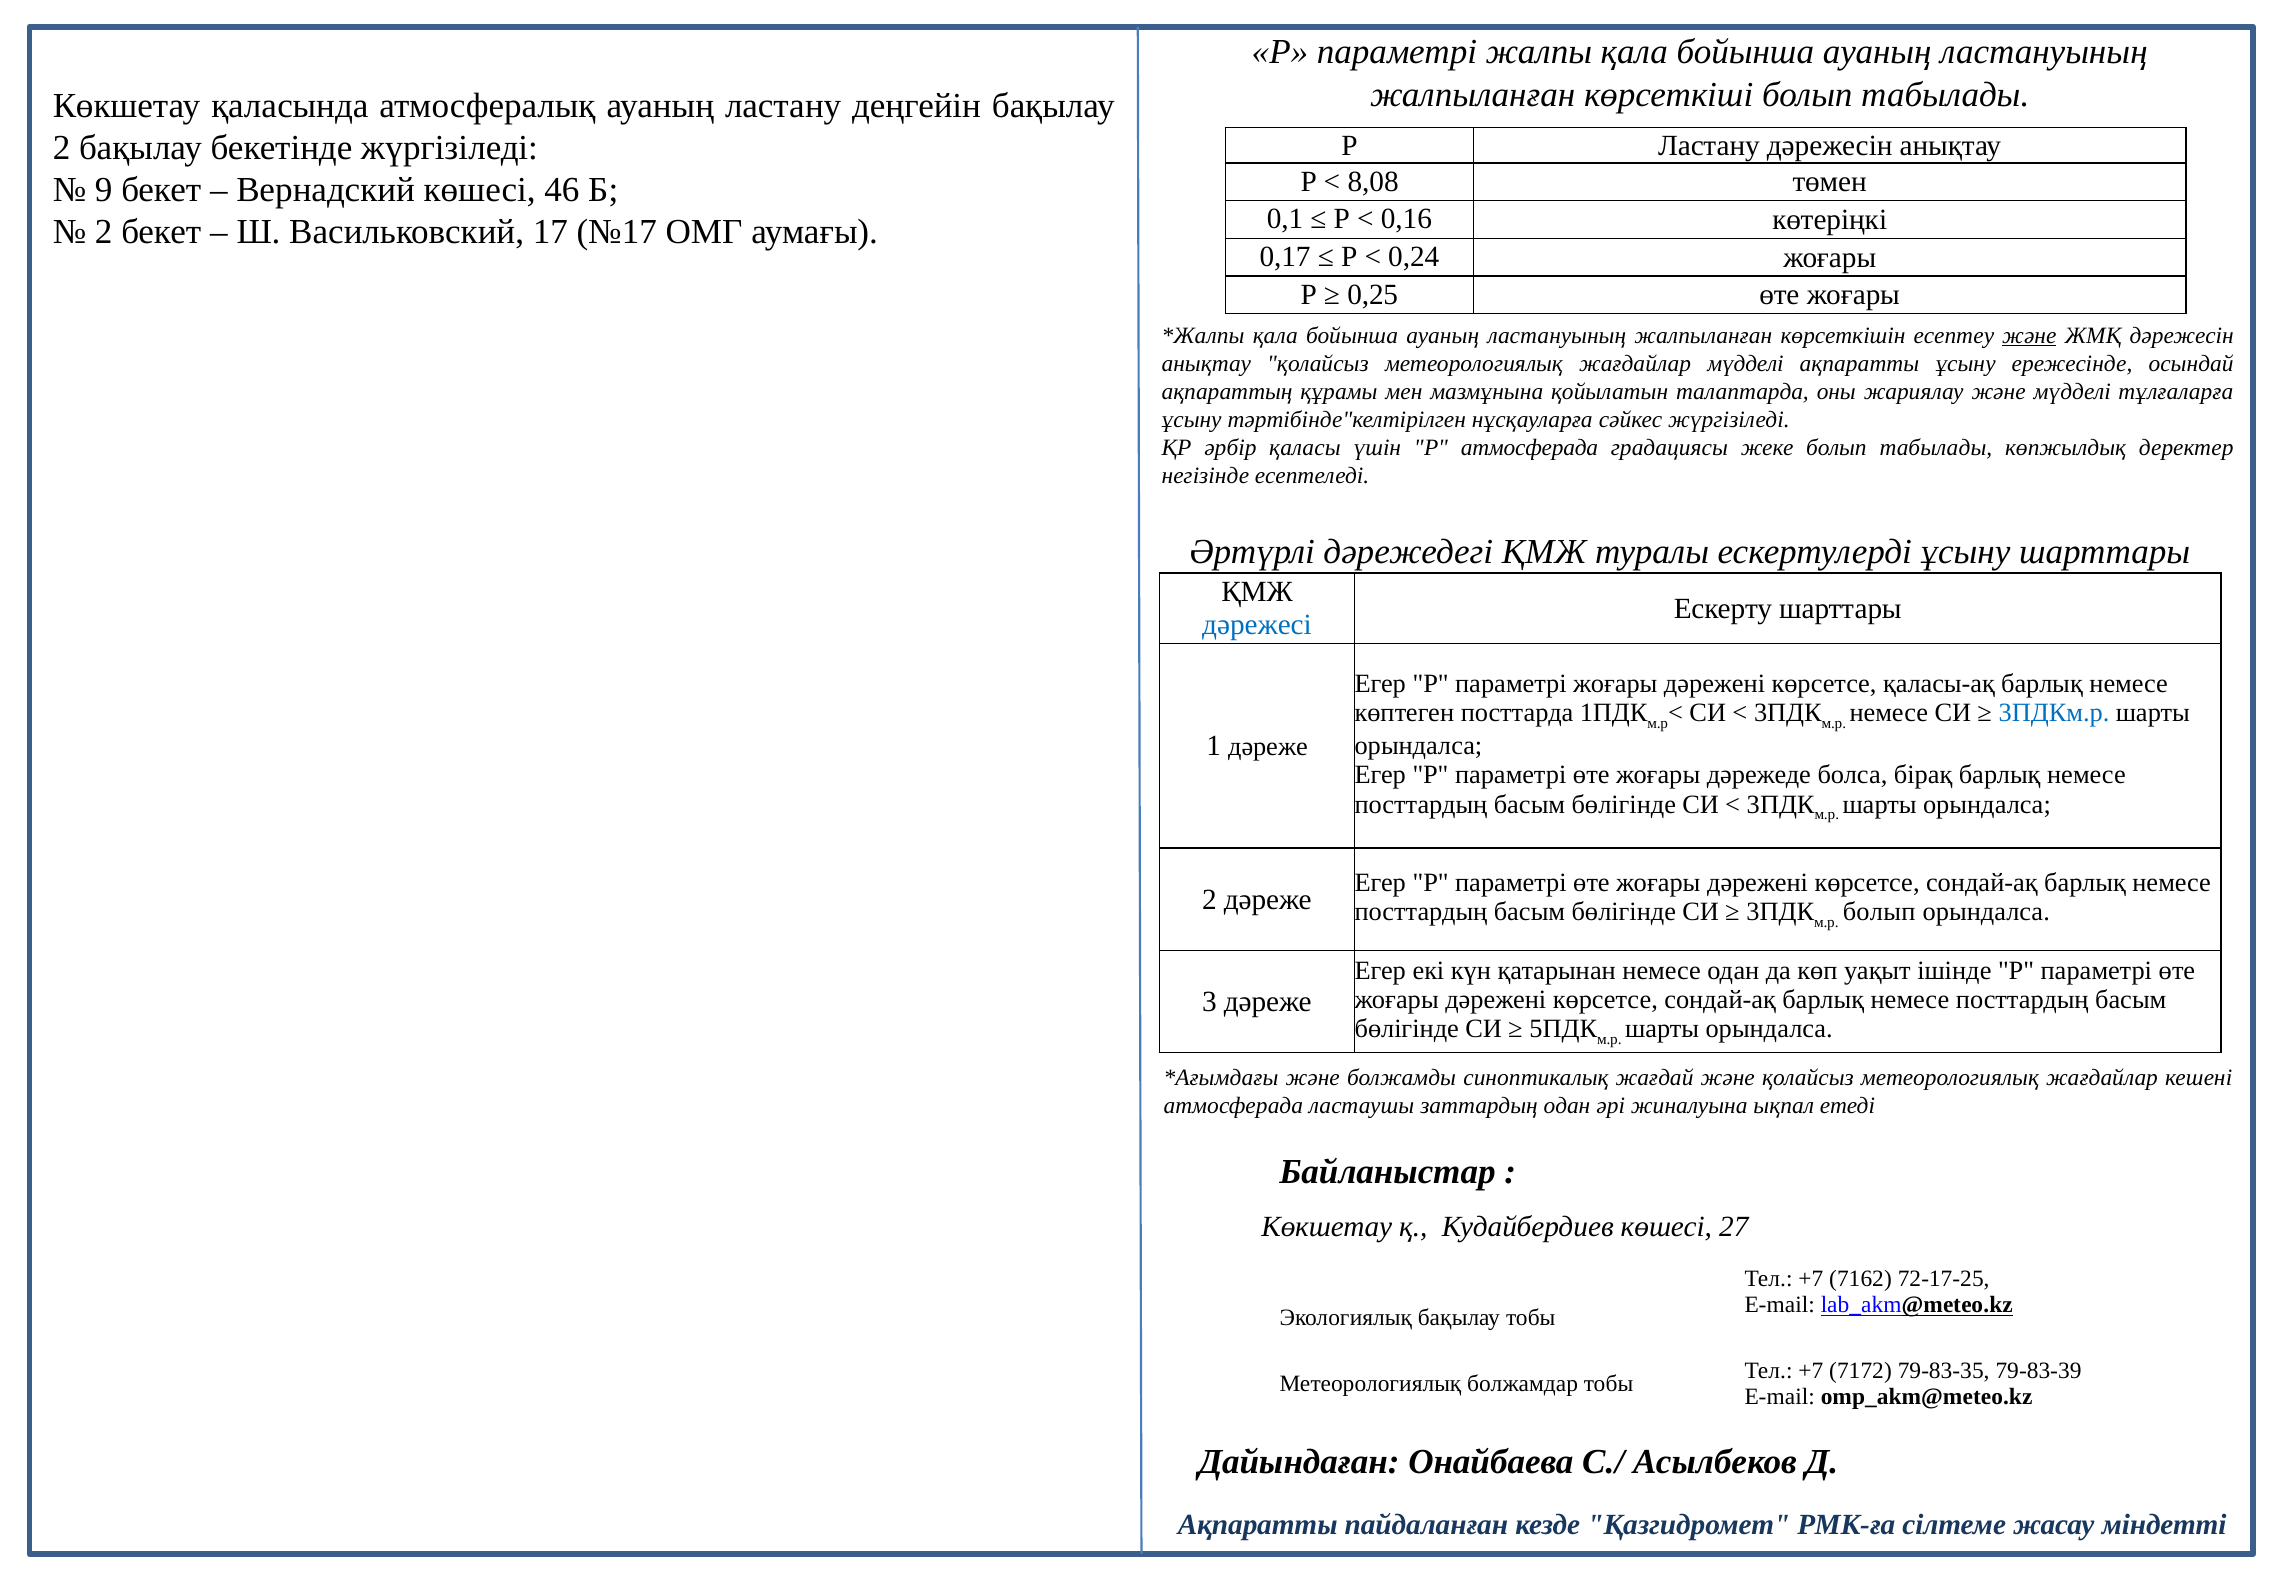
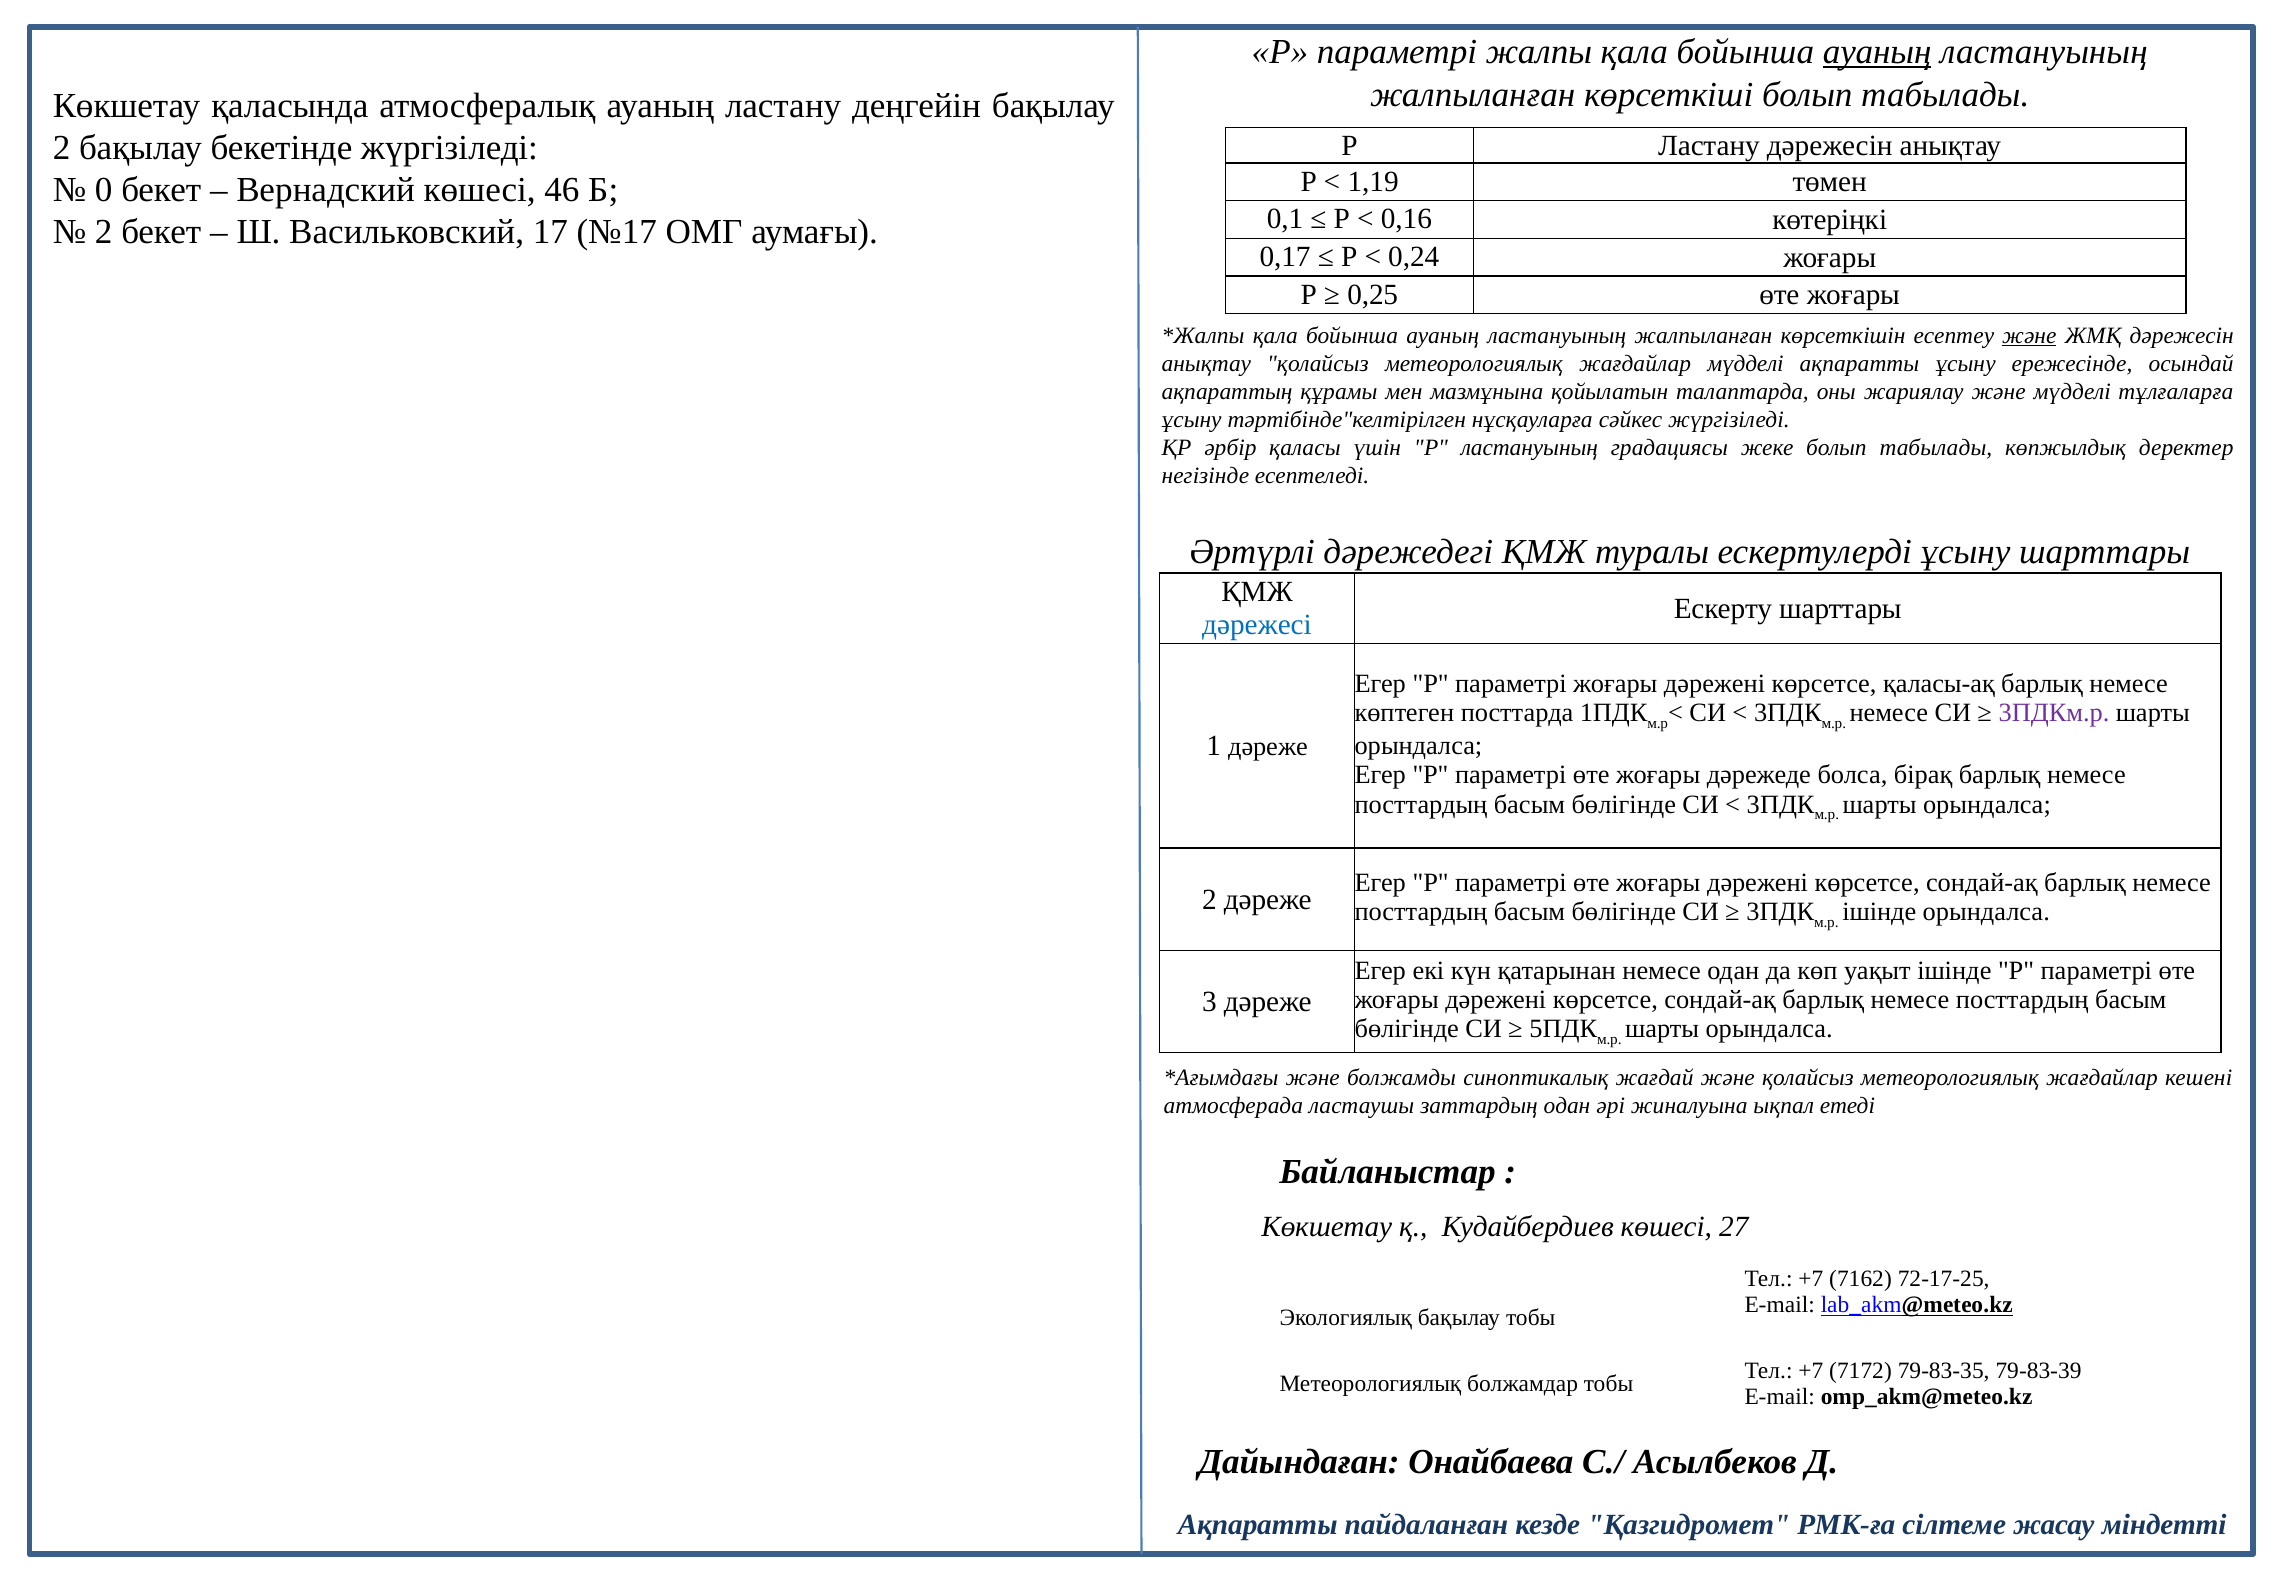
ауаның at (1877, 52) underline: none -> present
8,08: 8,08 -> 1,19
9: 9 -> 0
Р атмосферада: атмосферада -> ластануының
3ПДКм.р colour: blue -> purple
болып at (1879, 912): болып -> ішінде
